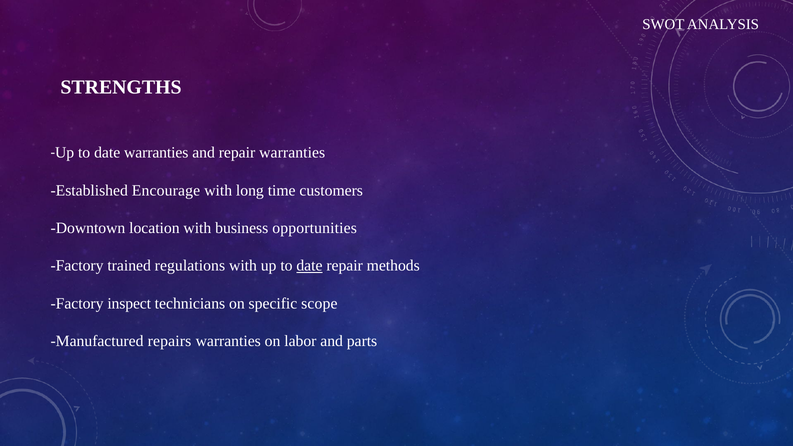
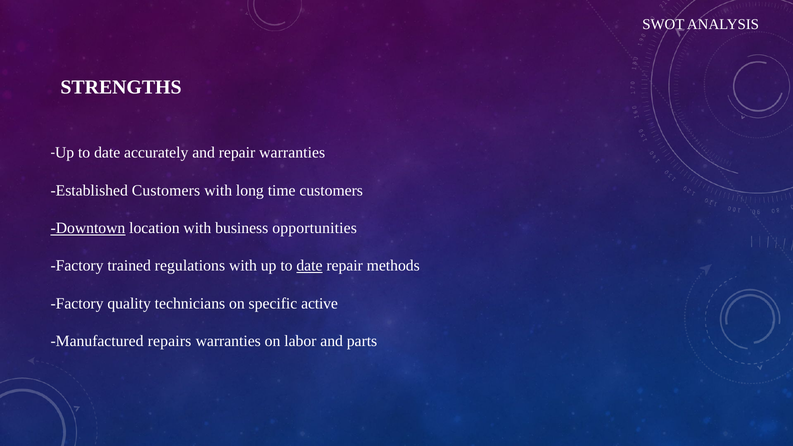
date warranties: warranties -> accurately
Established Encourage: Encourage -> Customers
Downtown underline: none -> present
inspect: inspect -> quality
scope: scope -> active
